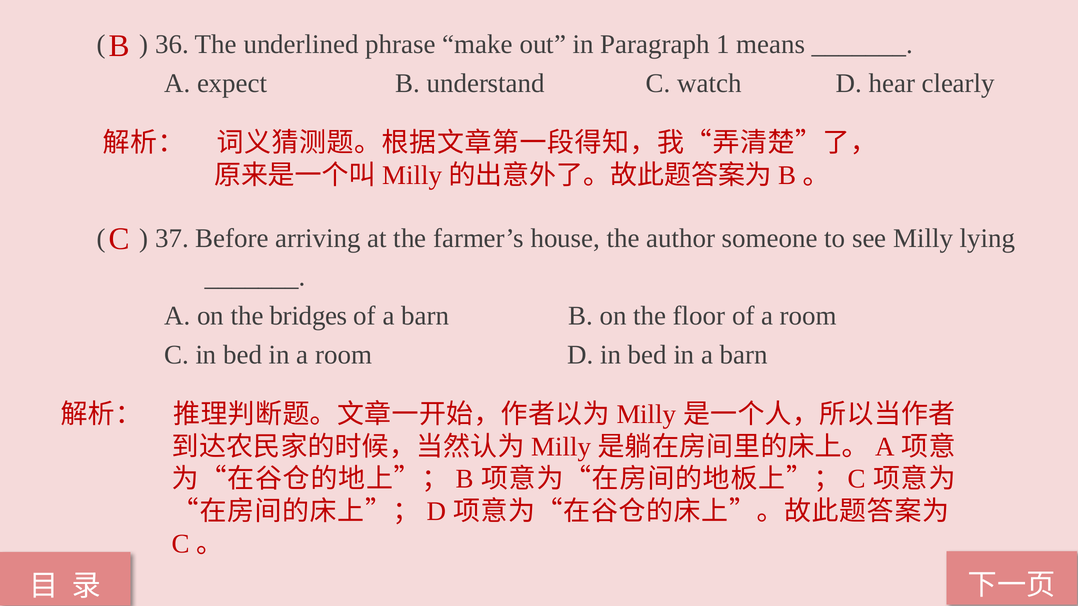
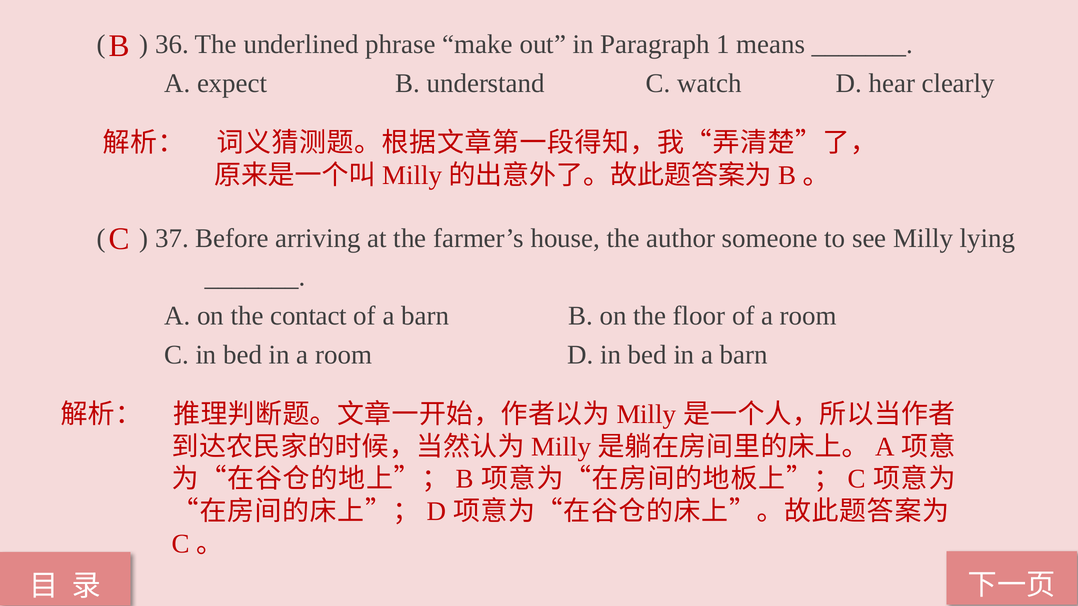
bridges: bridges -> contact
